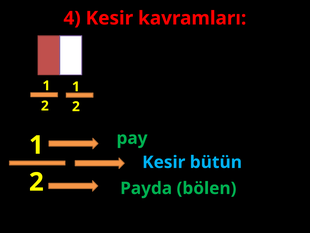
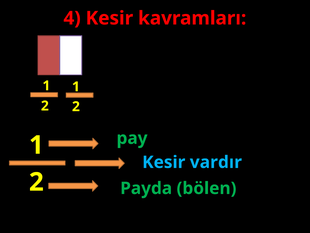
bütün: bütün -> vardır
